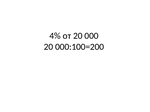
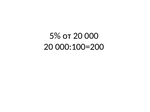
4%: 4% -> 5%
